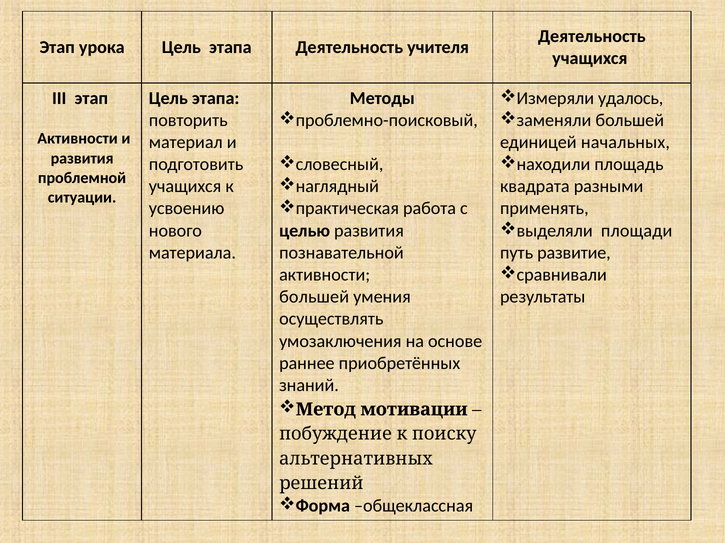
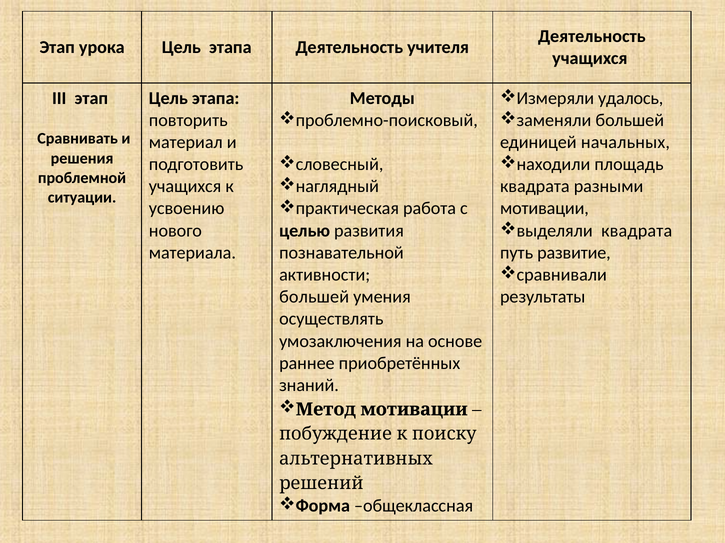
Активности at (78, 139): Активности -> Сравнивать
развития at (82, 158): развития -> решения
применять at (544, 209): применять -> мотивации
площади at (637, 231): площади -> квадрата
